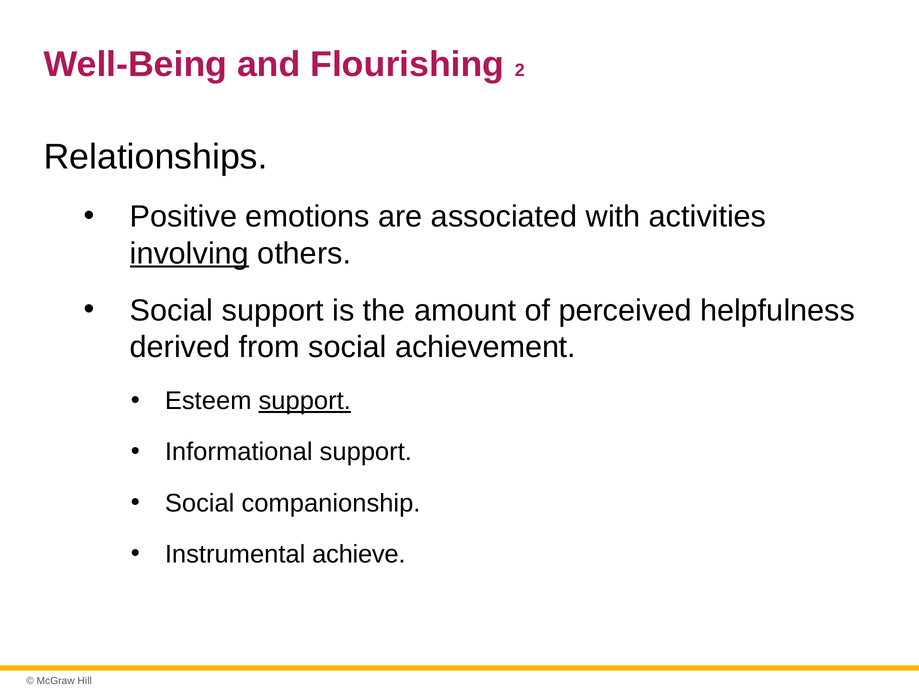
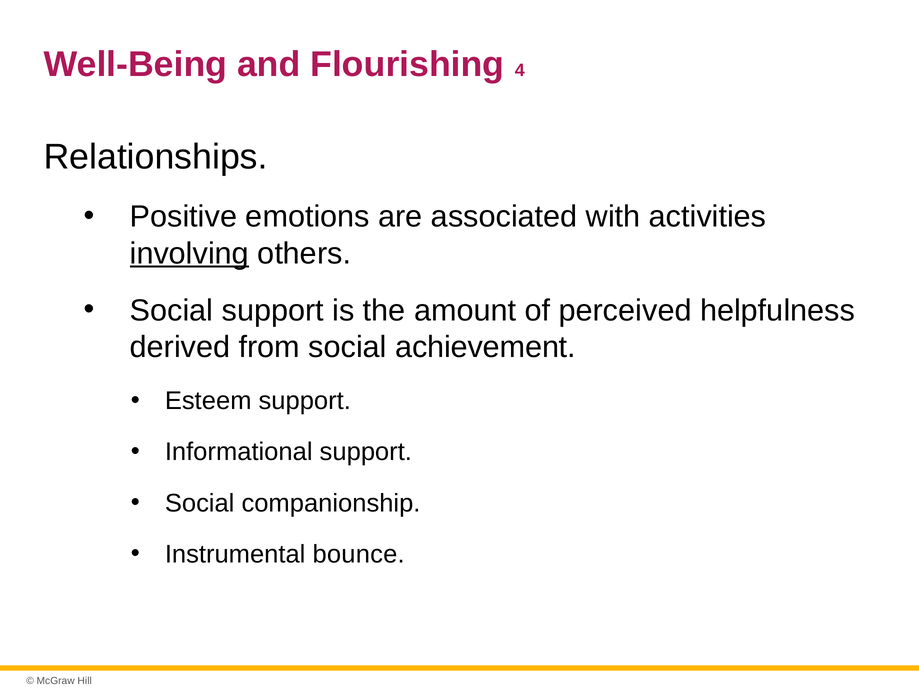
2: 2 -> 4
support at (305, 401) underline: present -> none
achieve: achieve -> bounce
